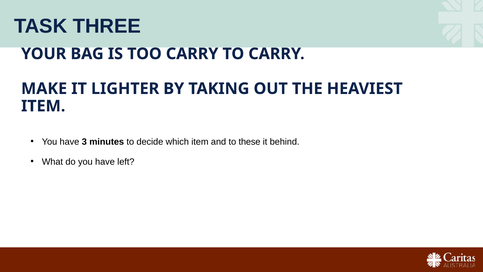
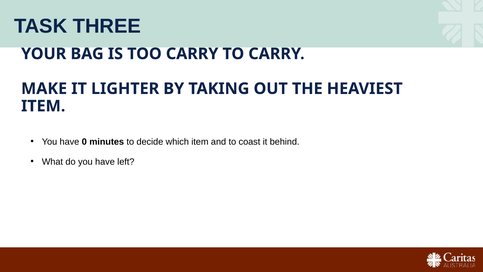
3: 3 -> 0
these: these -> coast
